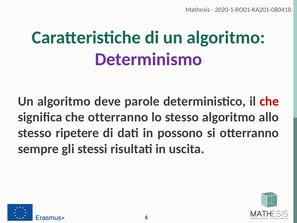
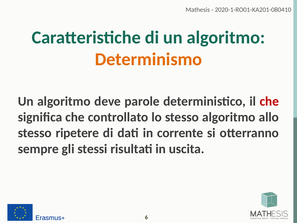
Determinismo colour: purple -> orange
che otterranno: otterranno -> controllato
possono: possono -> corrente
